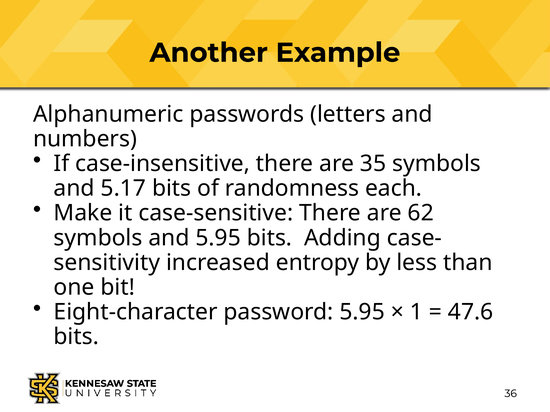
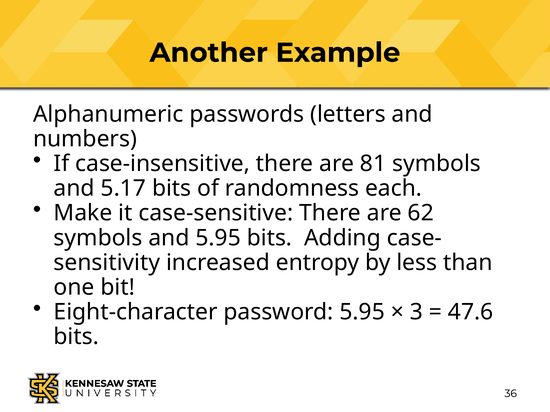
35: 35 -> 81
1: 1 -> 3
